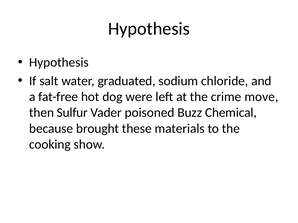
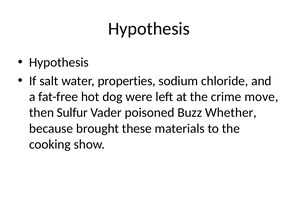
graduated: graduated -> properties
Chemical: Chemical -> Whether
